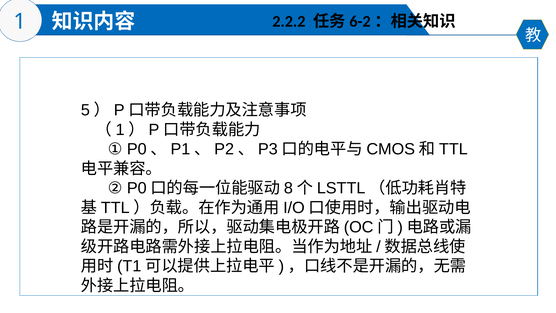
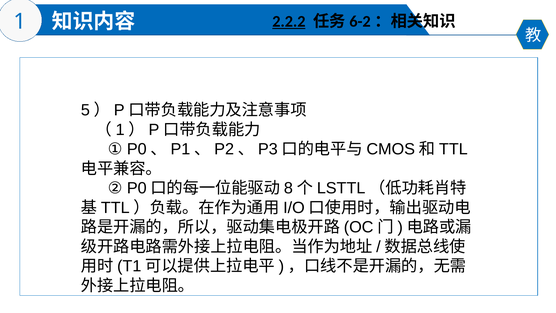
2.2.2 underline: none -> present
